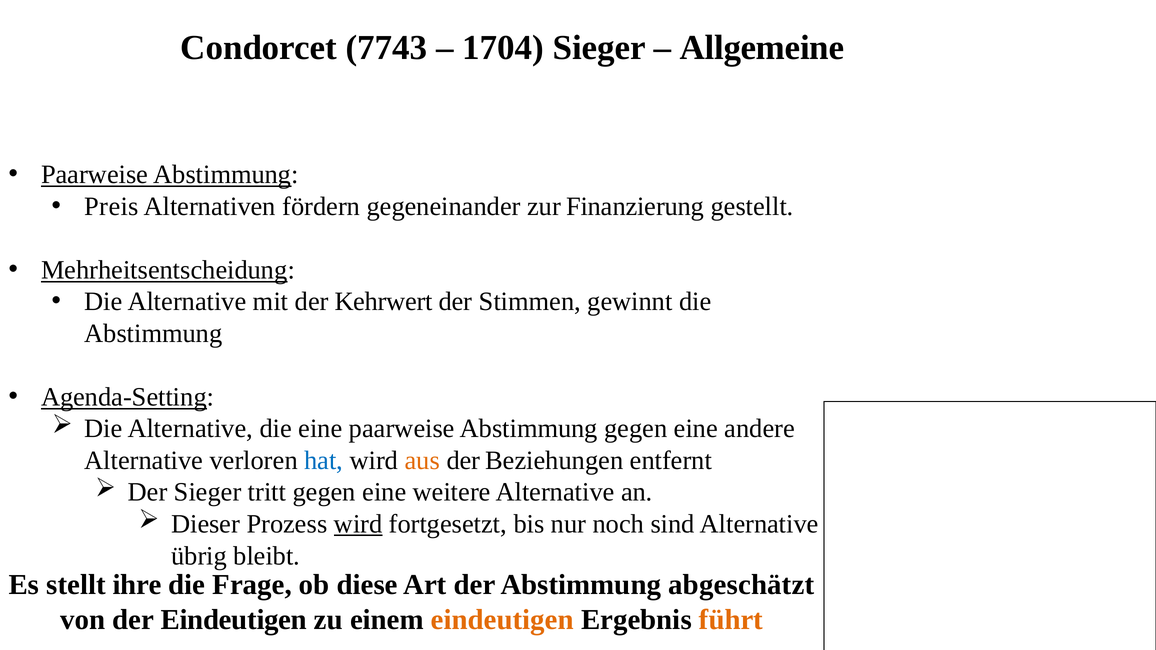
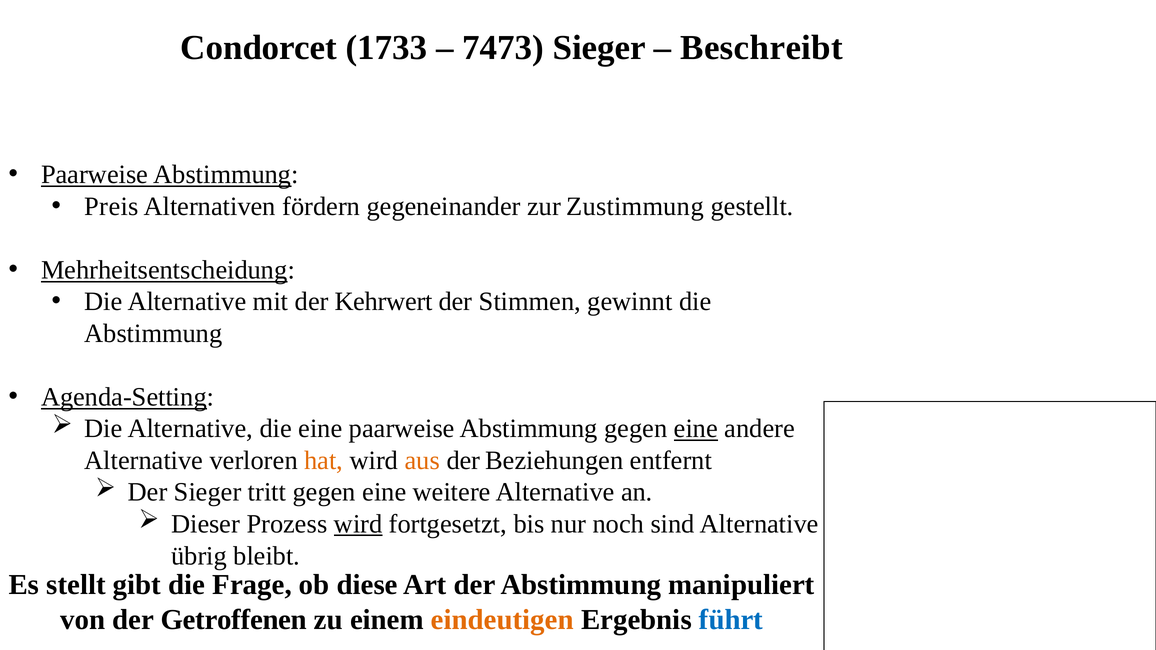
7743: 7743 -> 1733
1704: 1704 -> 7473
Allgemeine: Allgemeine -> Beschreibt
Finanzierung: Finanzierung -> Zustimmung
eine at (696, 429) underline: none -> present
hat colour: blue -> orange
ihre: ihre -> gibt
abgeschätzt: abgeschätzt -> manipuliert
der Eindeutigen: Eindeutigen -> Getroffenen
führt colour: orange -> blue
